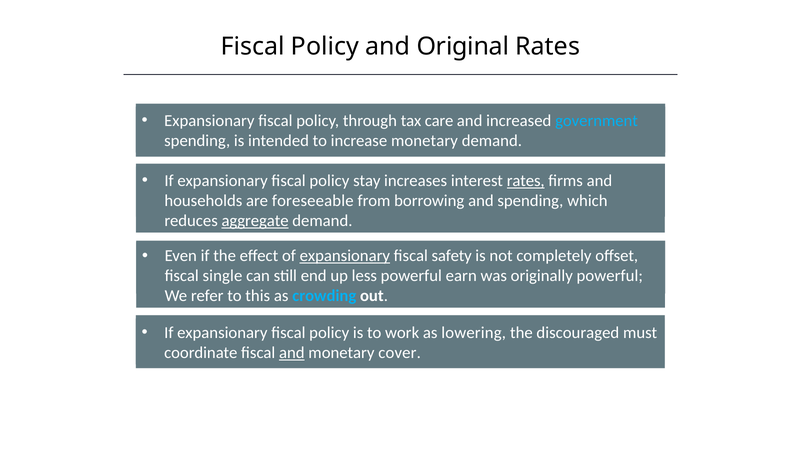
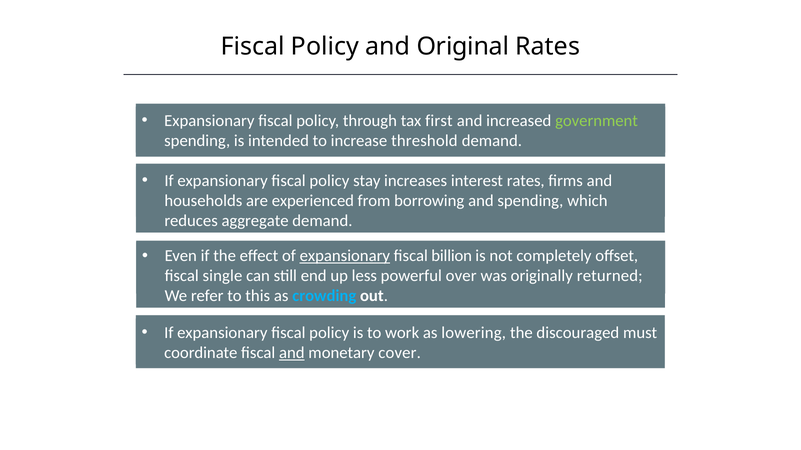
care: care -> first
government colour: light blue -> light green
increase monetary: monetary -> threshold
rates at (526, 181) underline: present -> none
foreseeable: foreseeable -> experienced
aggregate underline: present -> none
safety: safety -> billion
earn: earn -> over
originally powerful: powerful -> returned
